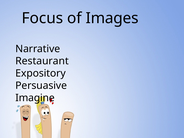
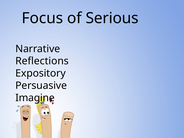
Images: Images -> Serious
Restaurant: Restaurant -> Reflections
